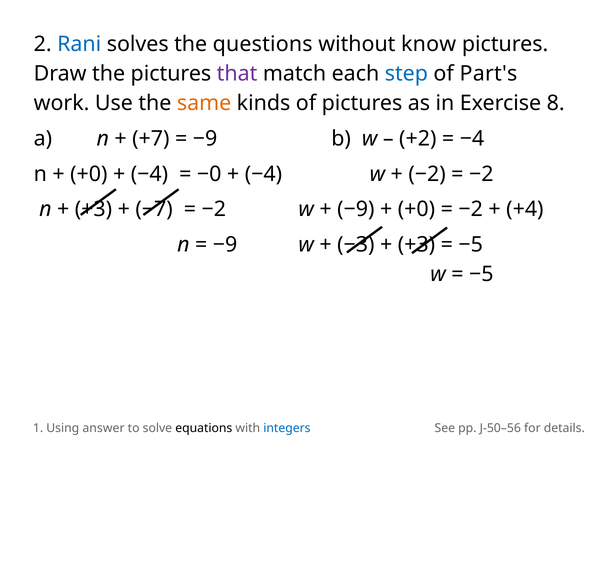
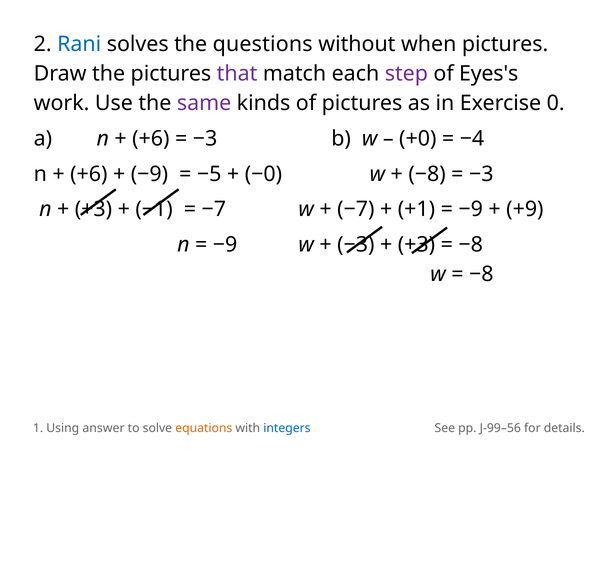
know: know -> when
step colour: blue -> purple
Part's: Part's -> Eyes's
same colour: orange -> purple
8: 8 -> 0
+7 at (151, 138): +7 -> +6
−9 at (205, 138): −9 -> −3
+2: +2 -> +0
+0 at (89, 174): +0 -> +6
−4 at (149, 174): −4 -> −9
−0: −0 -> −5
−4 at (263, 174): −4 -> −0
−2 at (427, 174): −2 -> −8
−2 at (481, 174): −2 -> −3
−7: −7 -> −1
−2 at (214, 209): −2 -> −7
−9 at (356, 209): −9 -> −7
+0 at (416, 209): +0 -> +1
−2 at (471, 209): −2 -> −9
+4: +4 -> +9
−5 at (471, 245): −5 -> −8
−5 at (481, 274): −5 -> −8
equations colour: black -> orange
J-50–56: J-50–56 -> J-99–56
